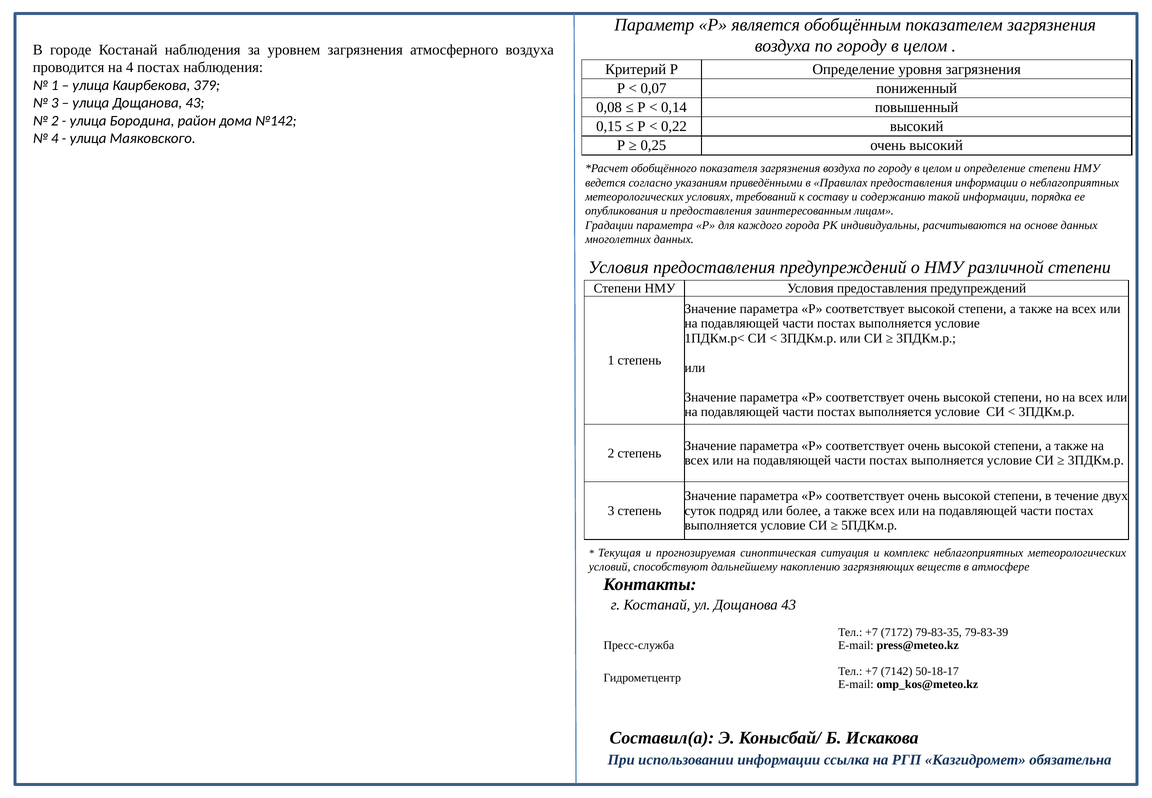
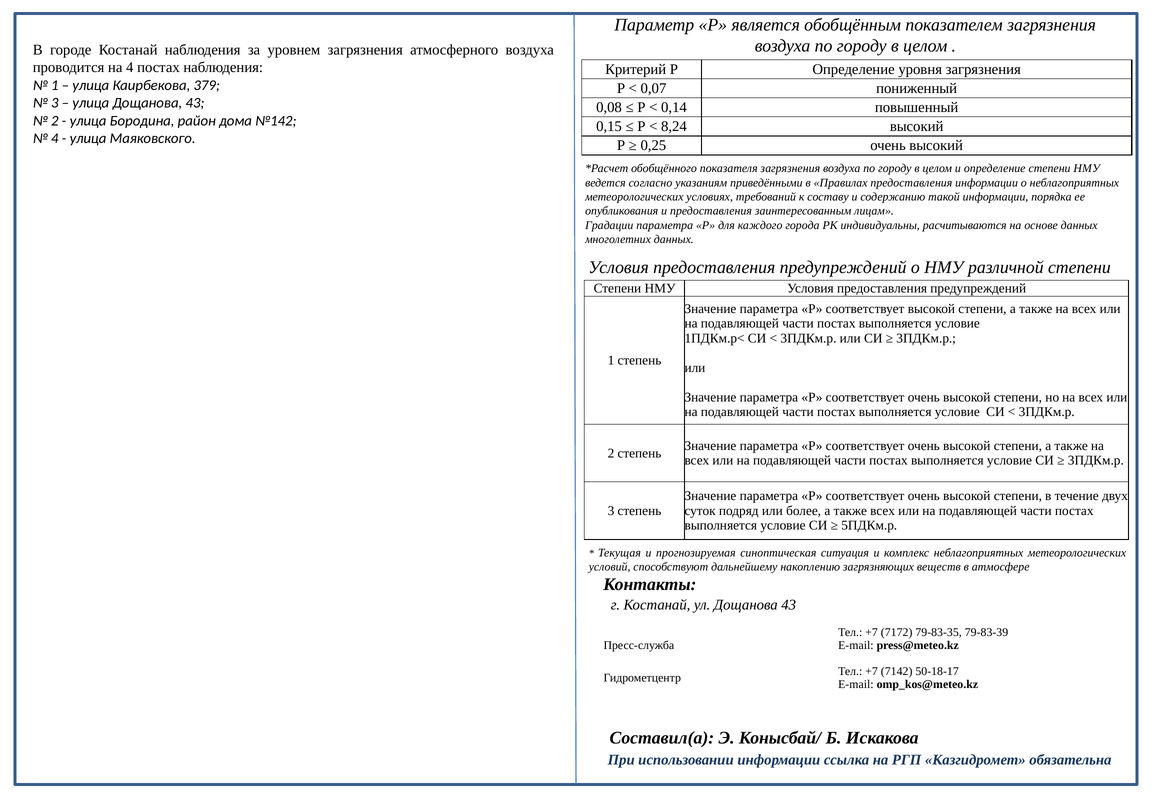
0,22: 0,22 -> 8,24
